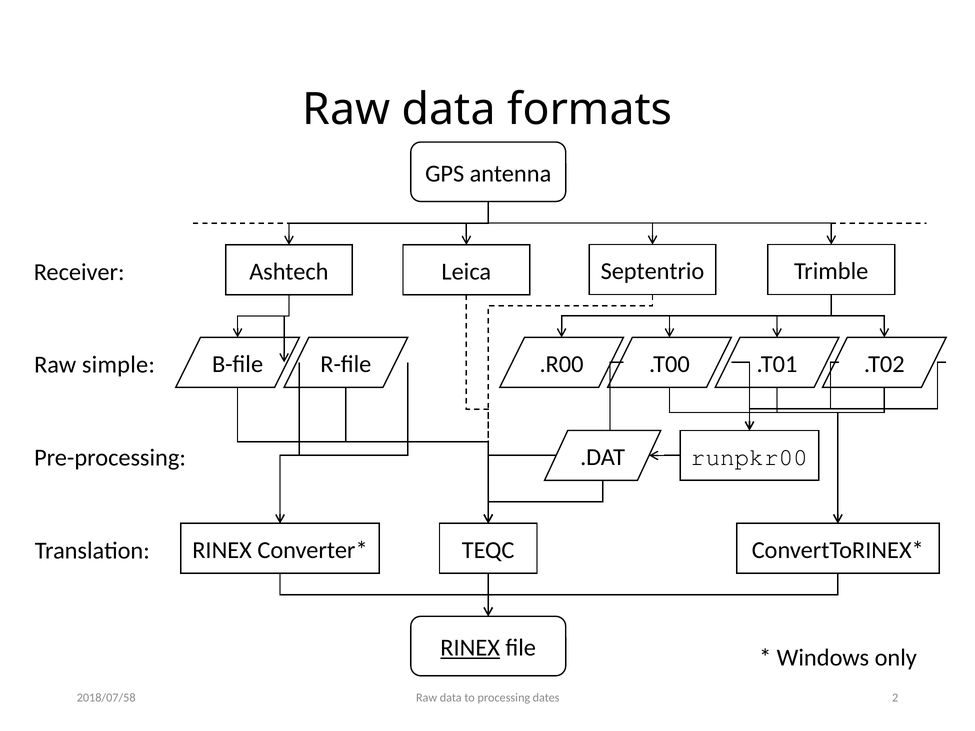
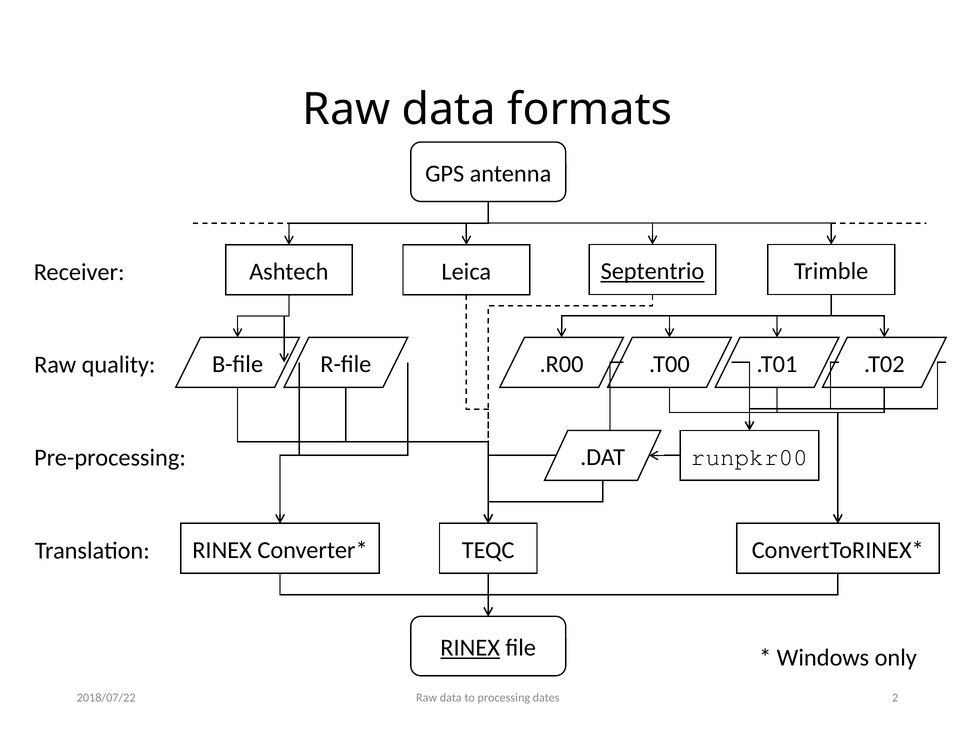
Septentrio underline: none -> present
simple: simple -> quality
2018/07/58: 2018/07/58 -> 2018/07/22
